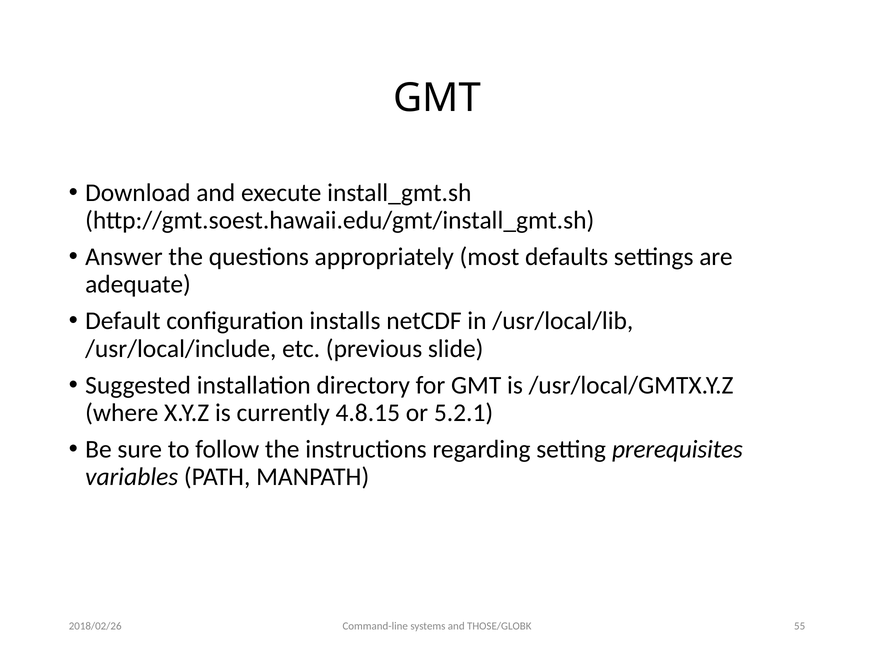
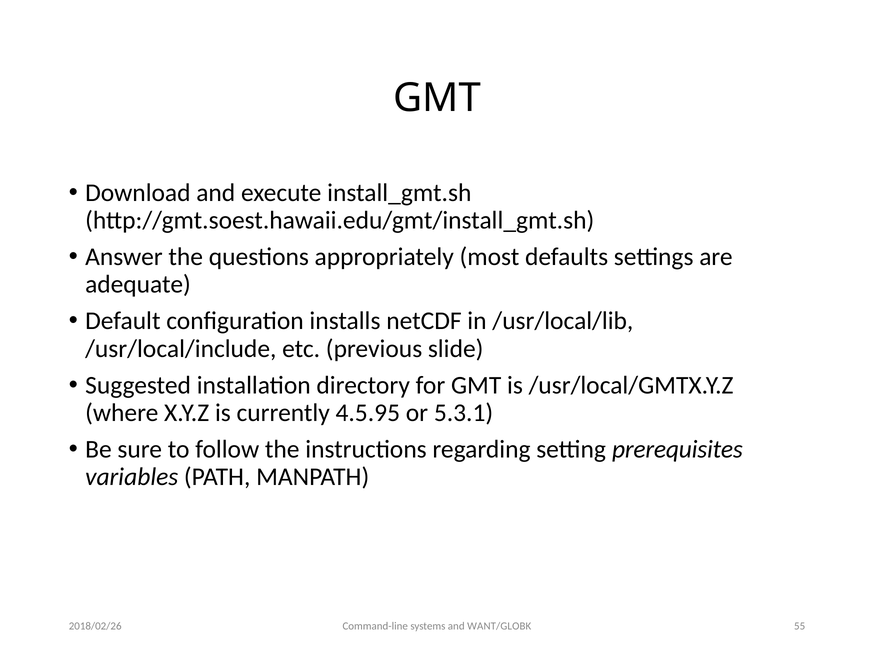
4.8.15: 4.8.15 -> 4.5.95
5.2.1: 5.2.1 -> 5.3.1
THOSE/GLOBK: THOSE/GLOBK -> WANT/GLOBK
